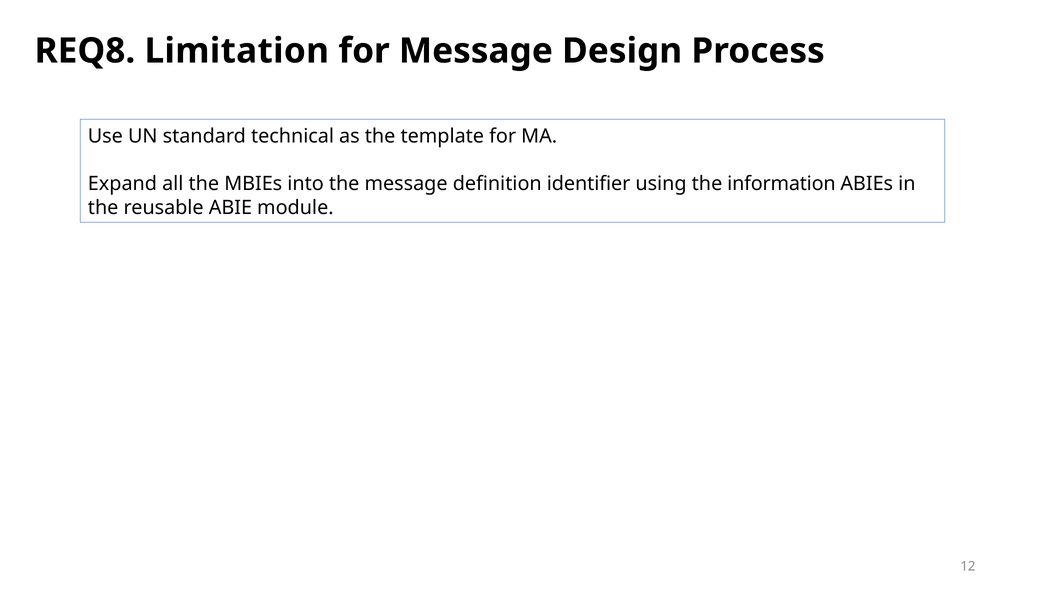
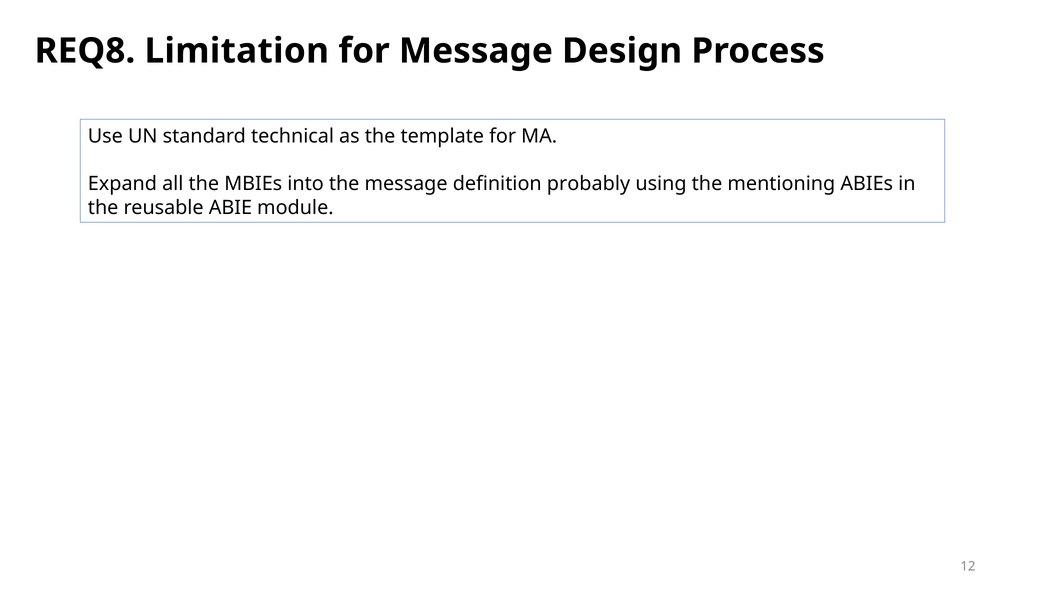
identifier: identifier -> probably
information: information -> mentioning
